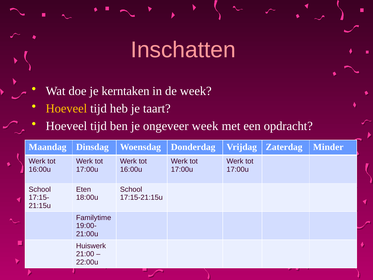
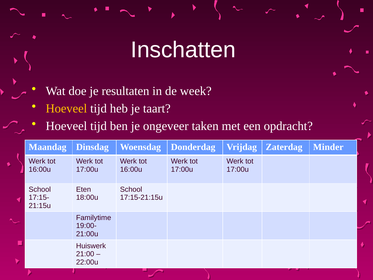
Inschatten colour: pink -> white
kerntaken: kerntaken -> resultaten
ongeveer week: week -> taken
